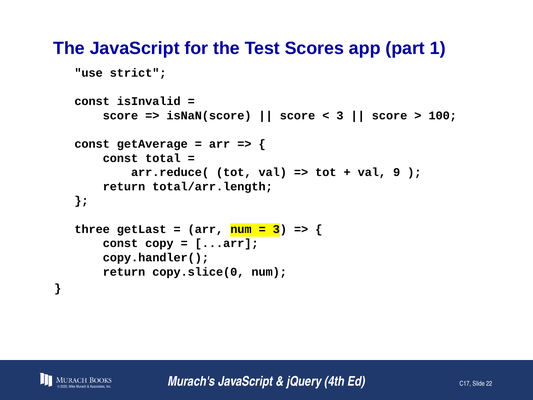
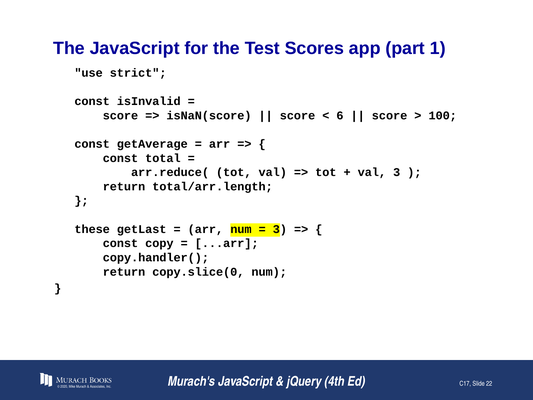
3 at (340, 115): 3 -> 6
val 9: 9 -> 3
three: three -> these
